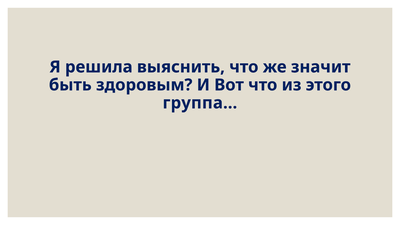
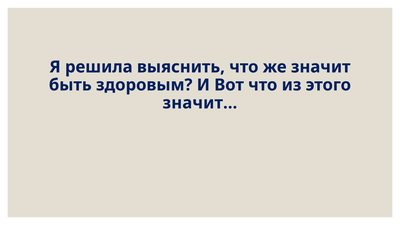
группа…: группа… -> значит…
